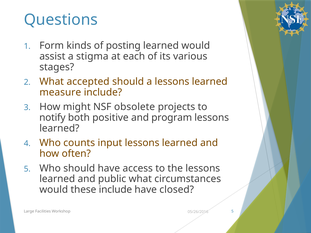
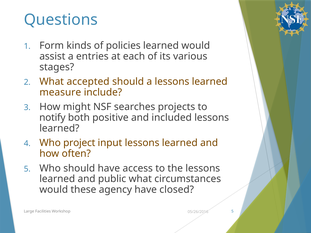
posting: posting -> policies
stigma: stigma -> entries
obsolete: obsolete -> searches
program: program -> included
counts: counts -> project
these include: include -> agency
